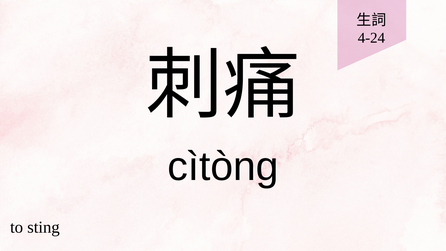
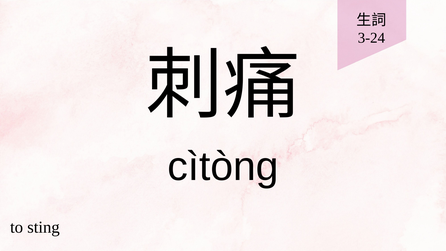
4-24: 4-24 -> 3-24
